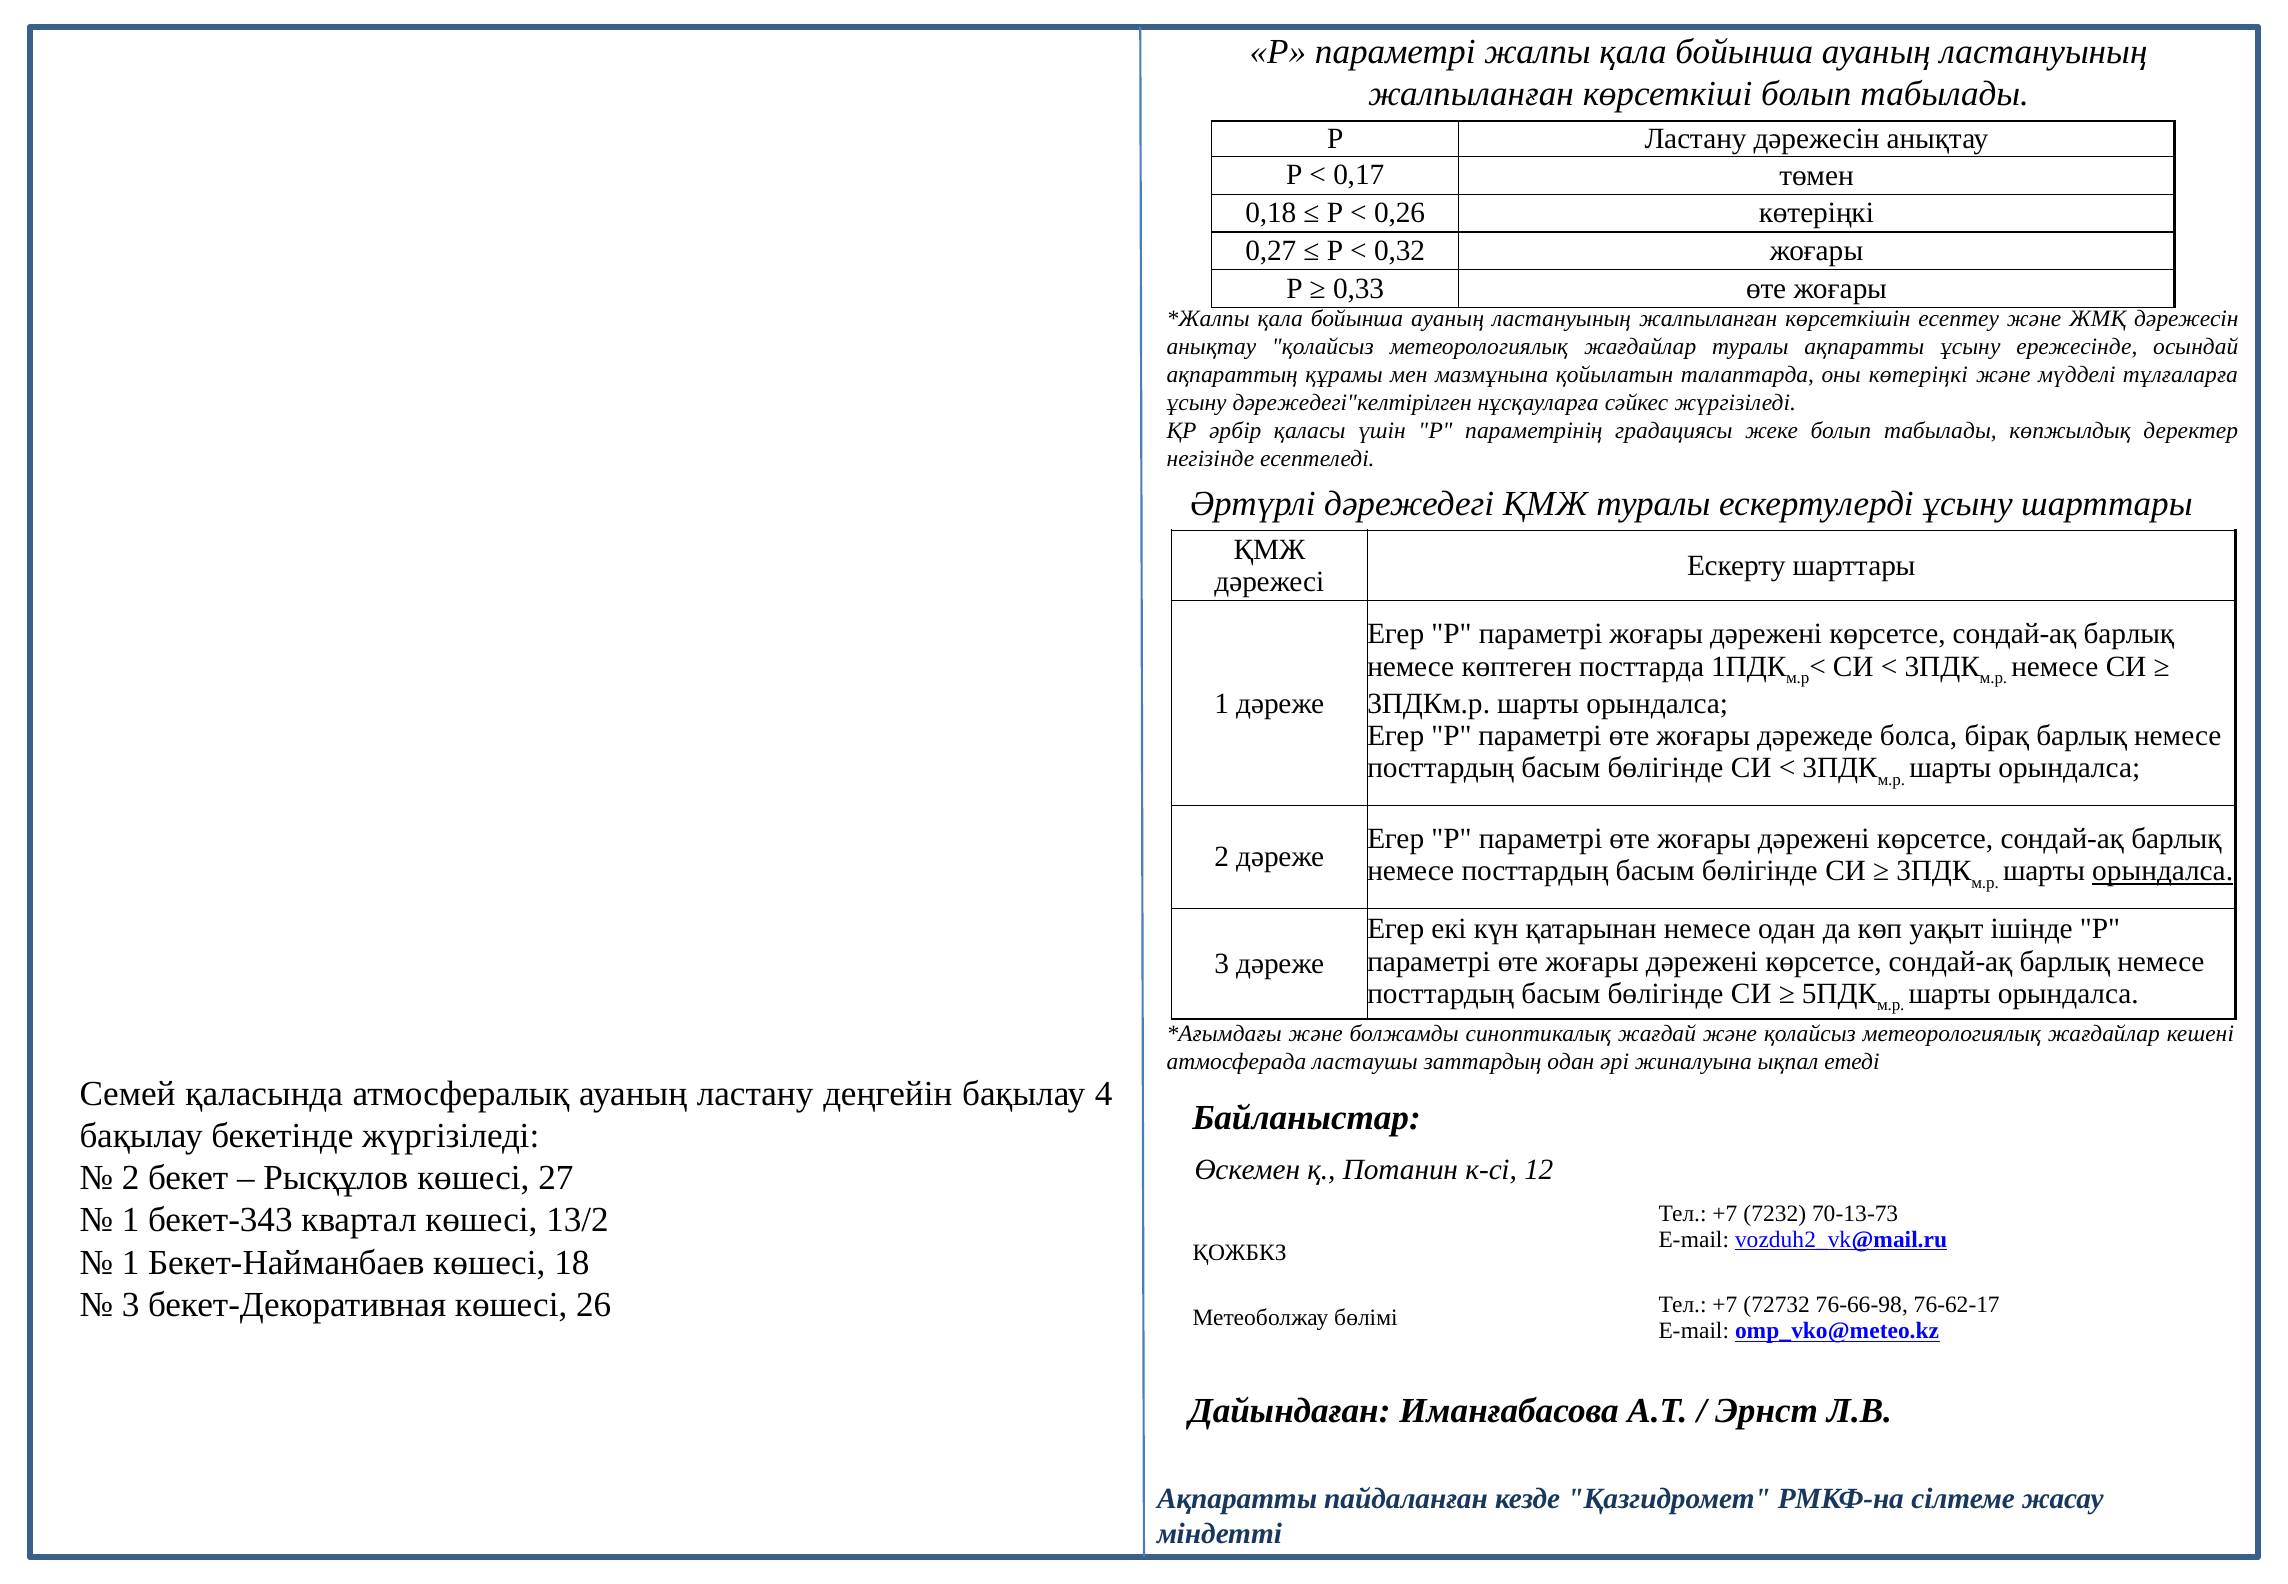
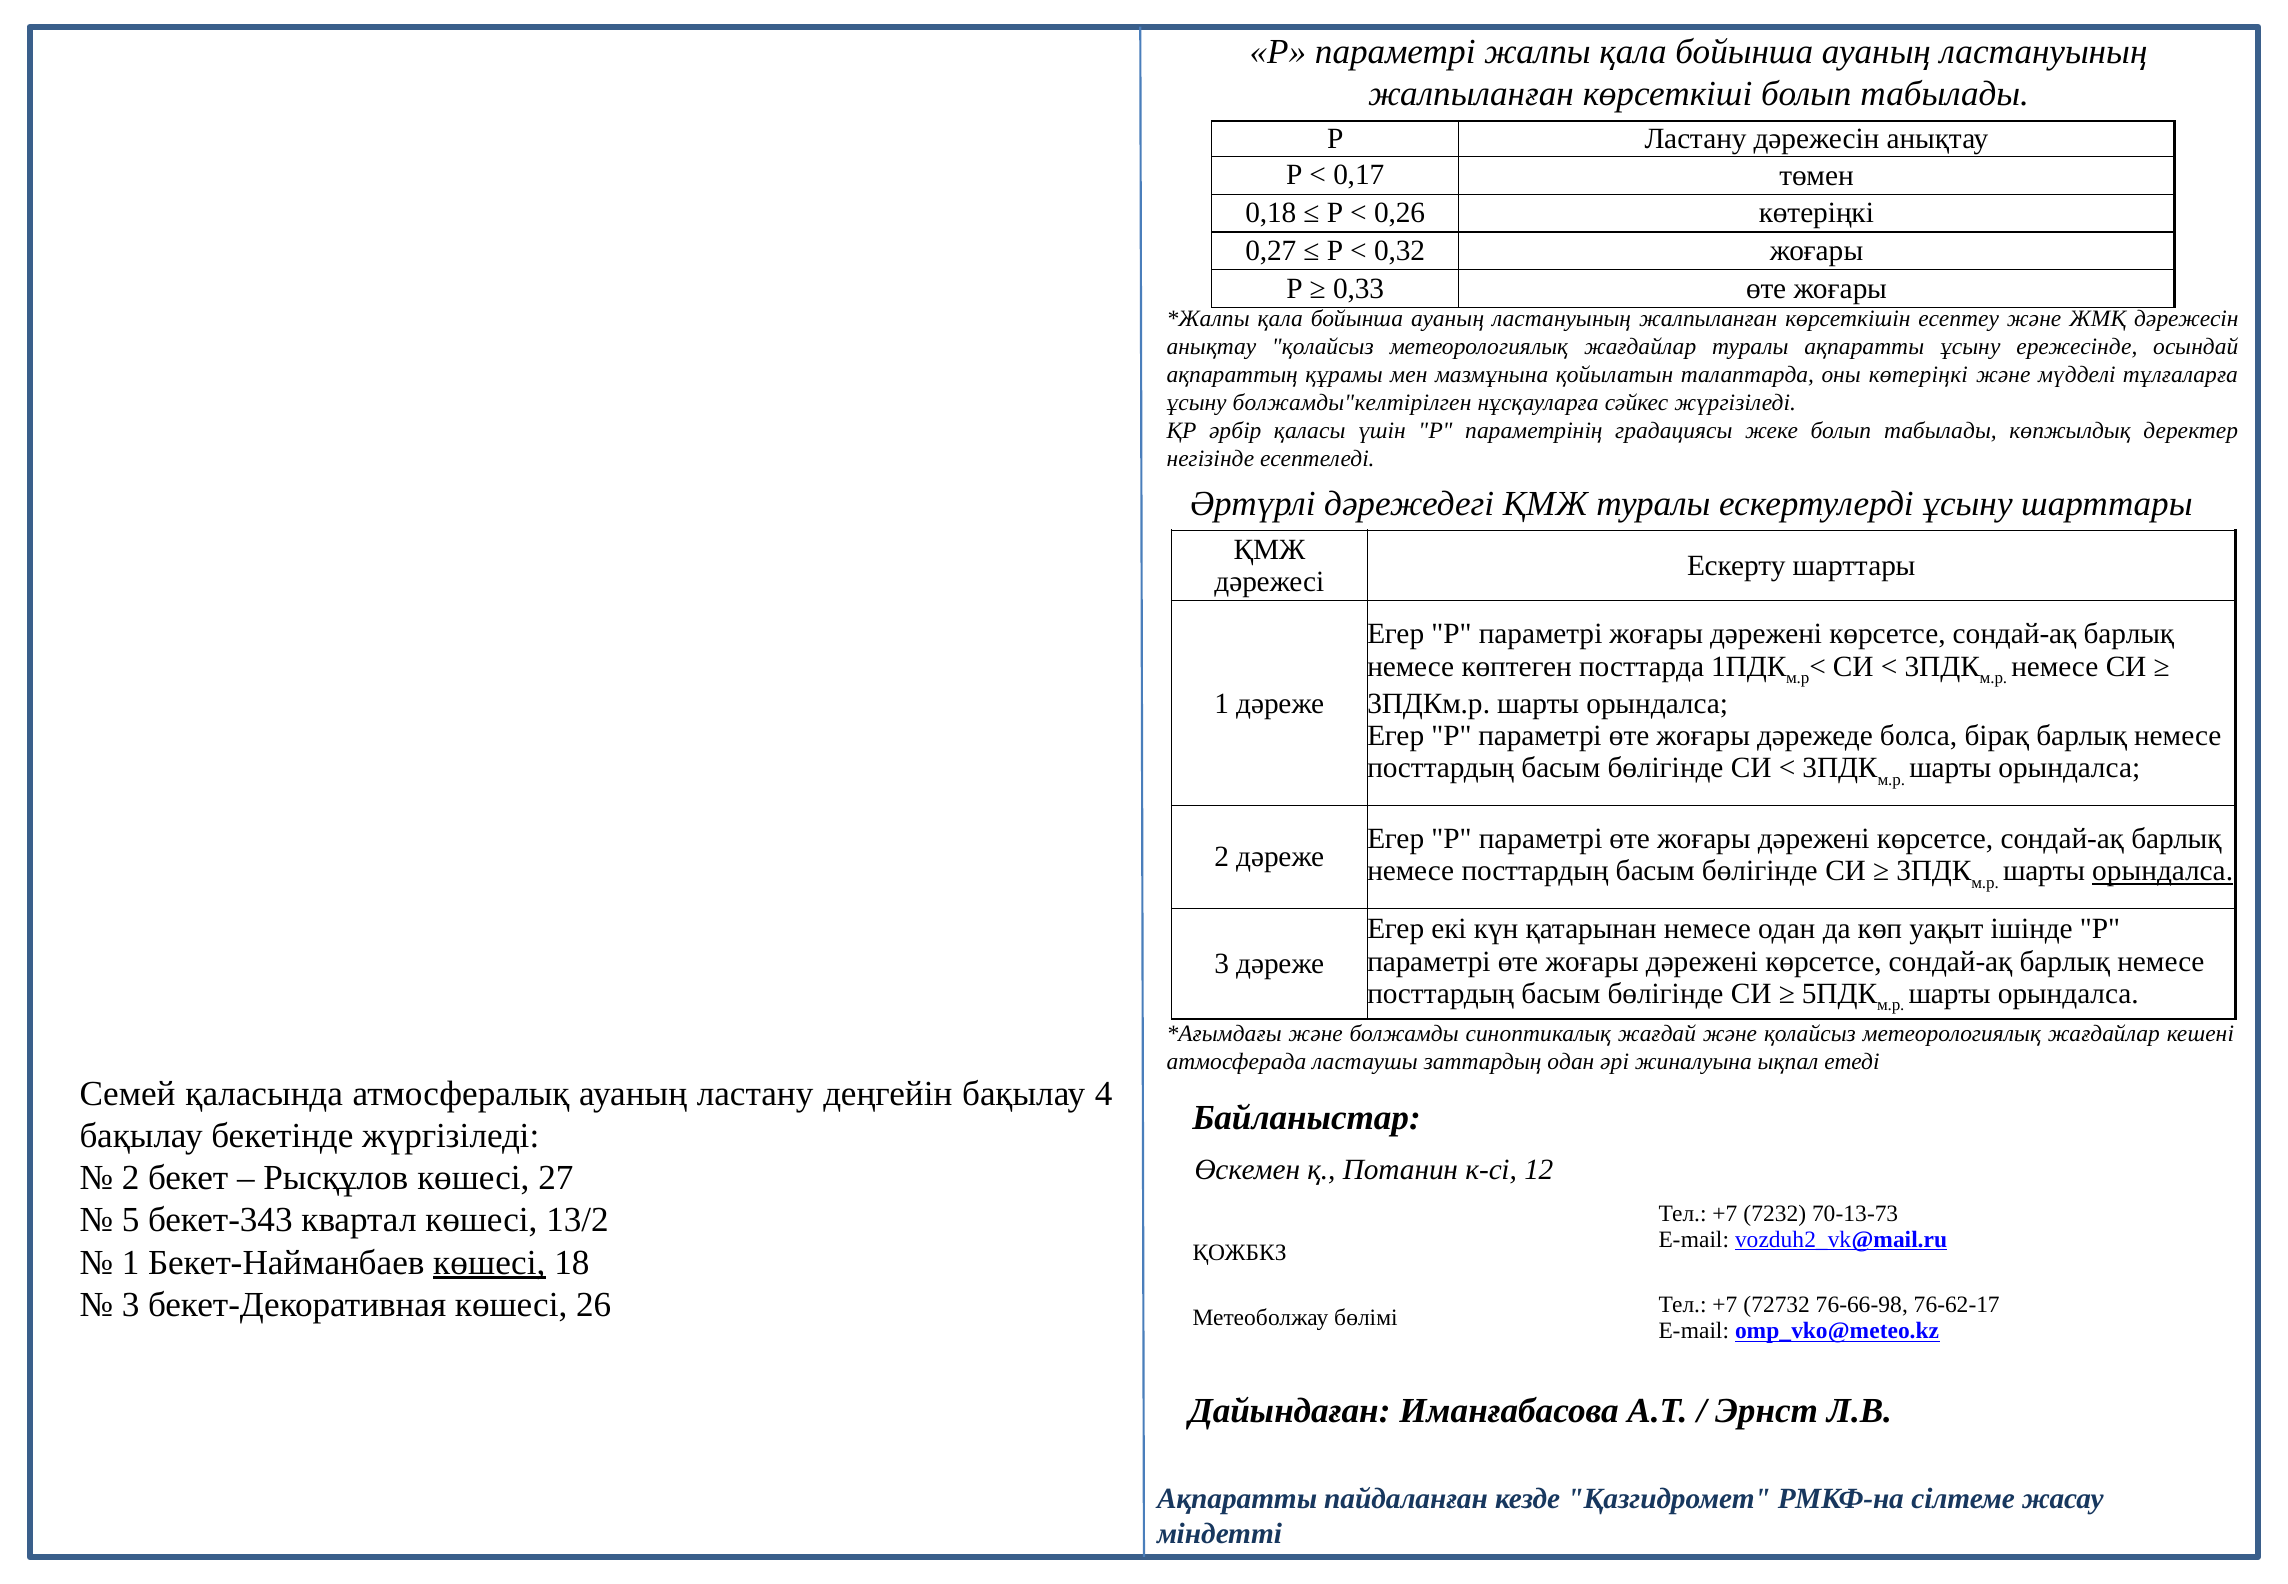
дәрежедегі"келтірілген: дәрежедегі"келтірілген -> болжамды"келтірілген
1 at (131, 1220): 1 -> 5
көшесі at (489, 1262) underline: none -> present
